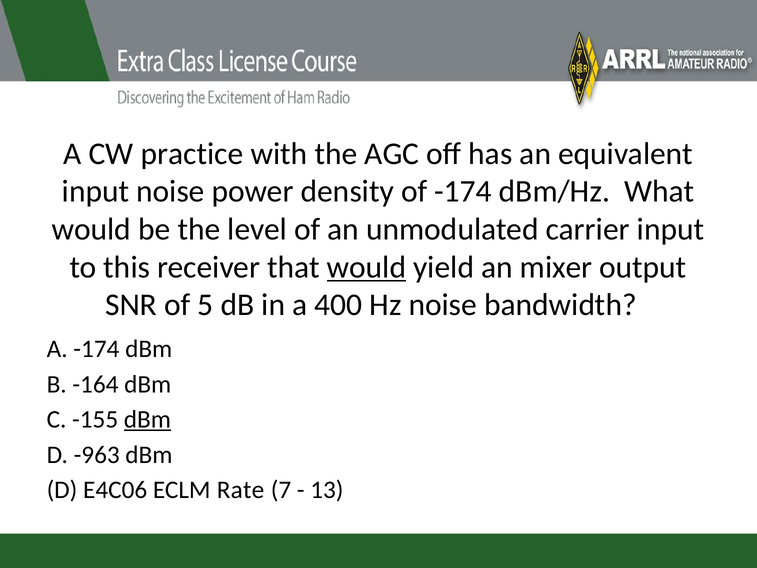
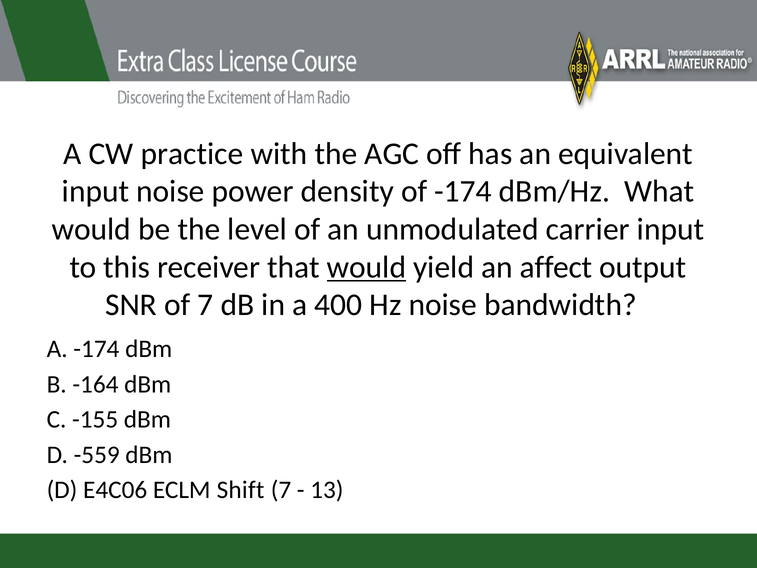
mixer: mixer -> affect
of 5: 5 -> 7
dBm at (147, 419) underline: present -> none
-963: -963 -> -559
Rate: Rate -> Shift
